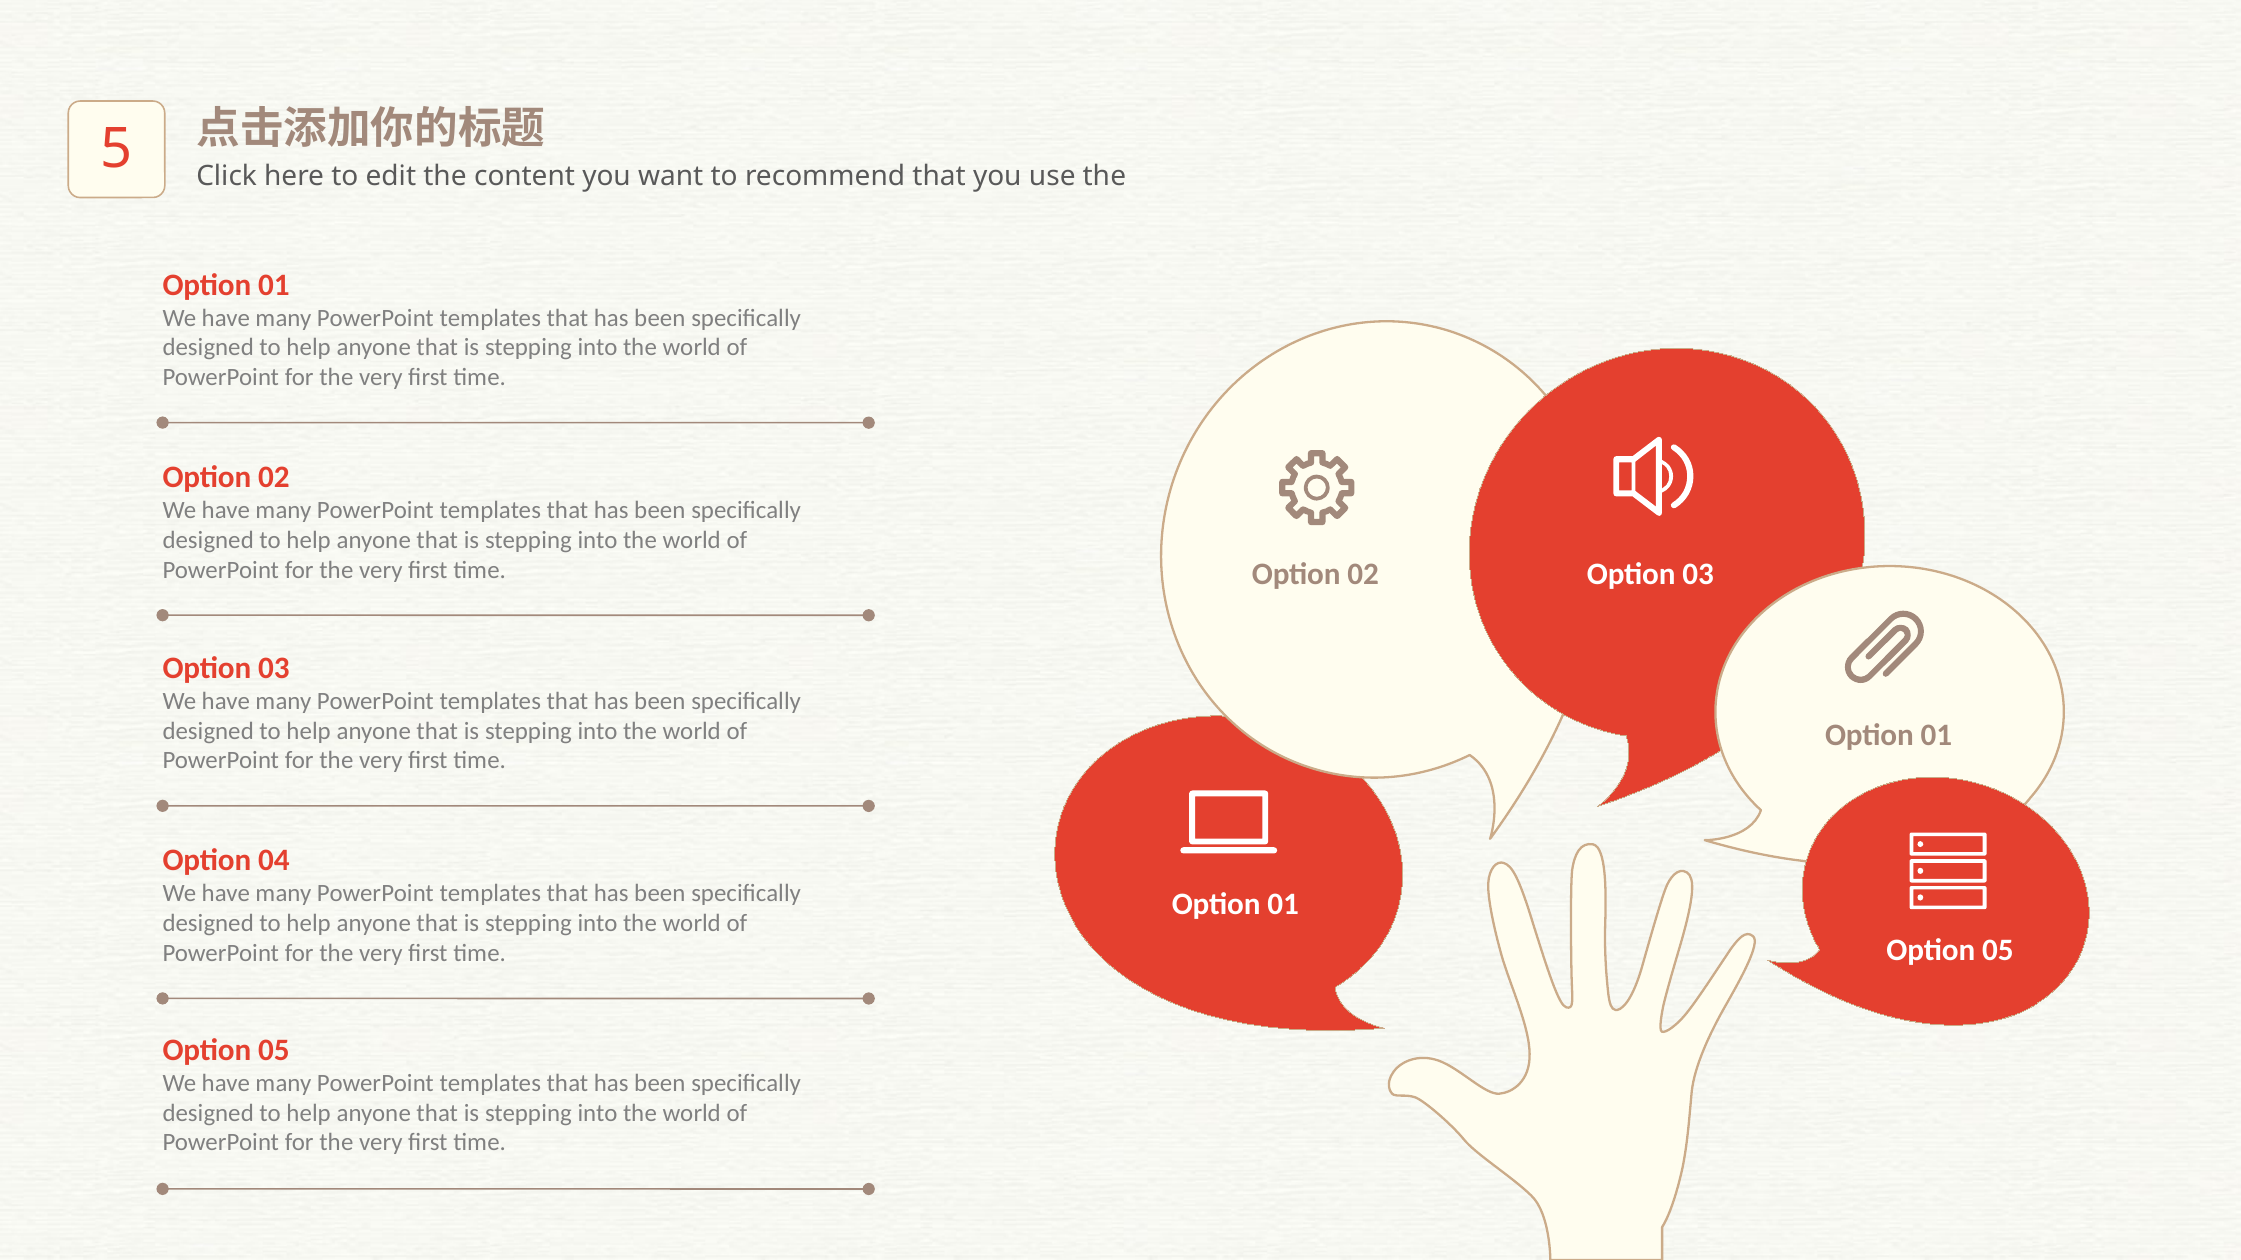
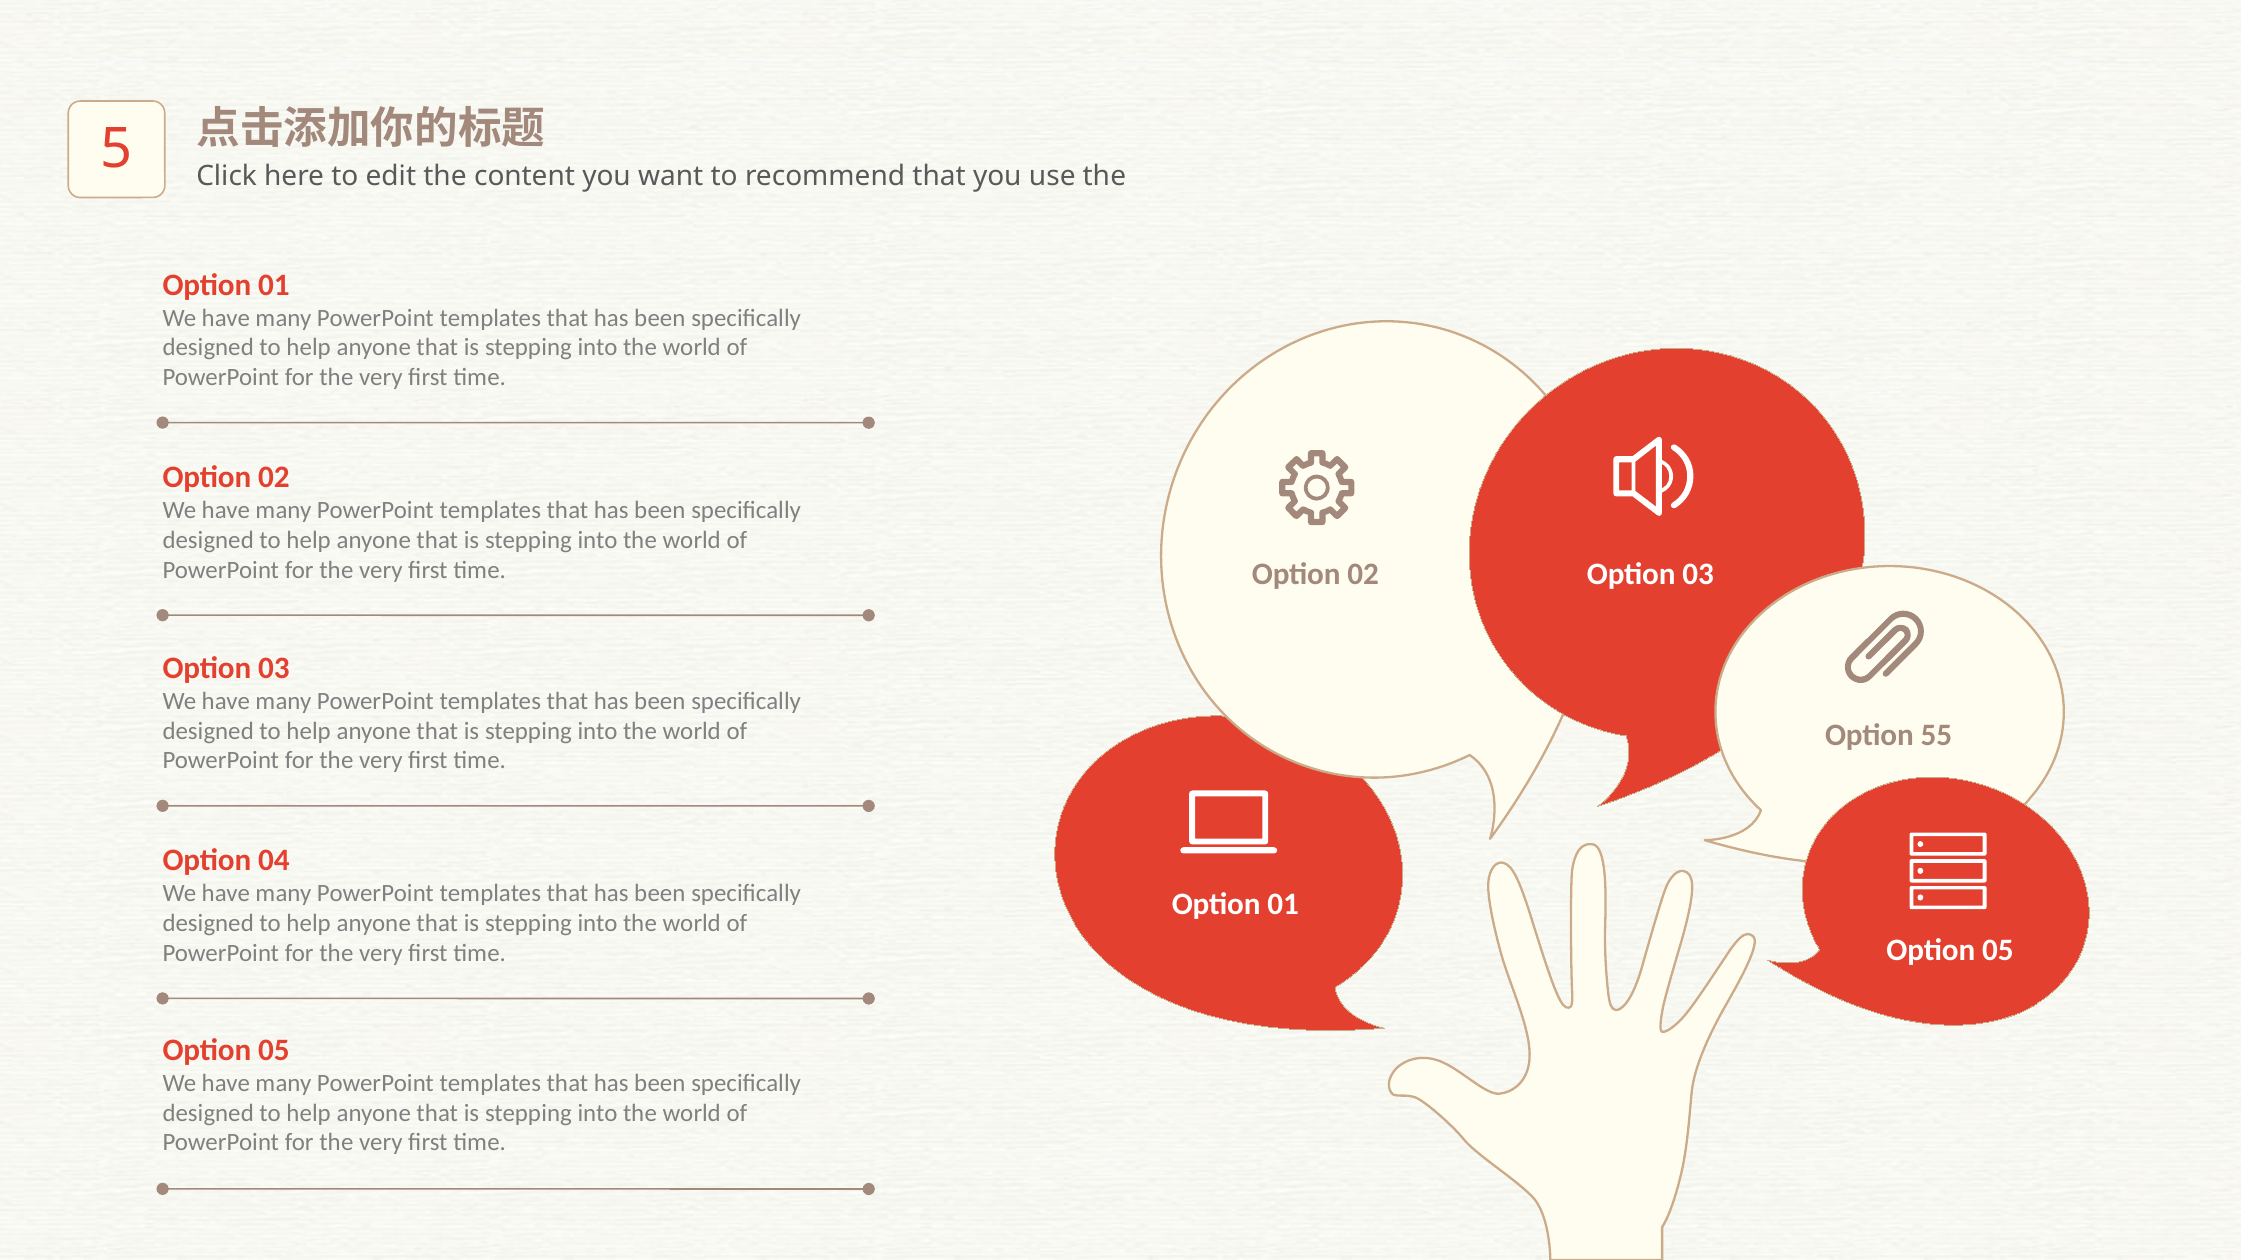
01 at (1936, 735): 01 -> 55
